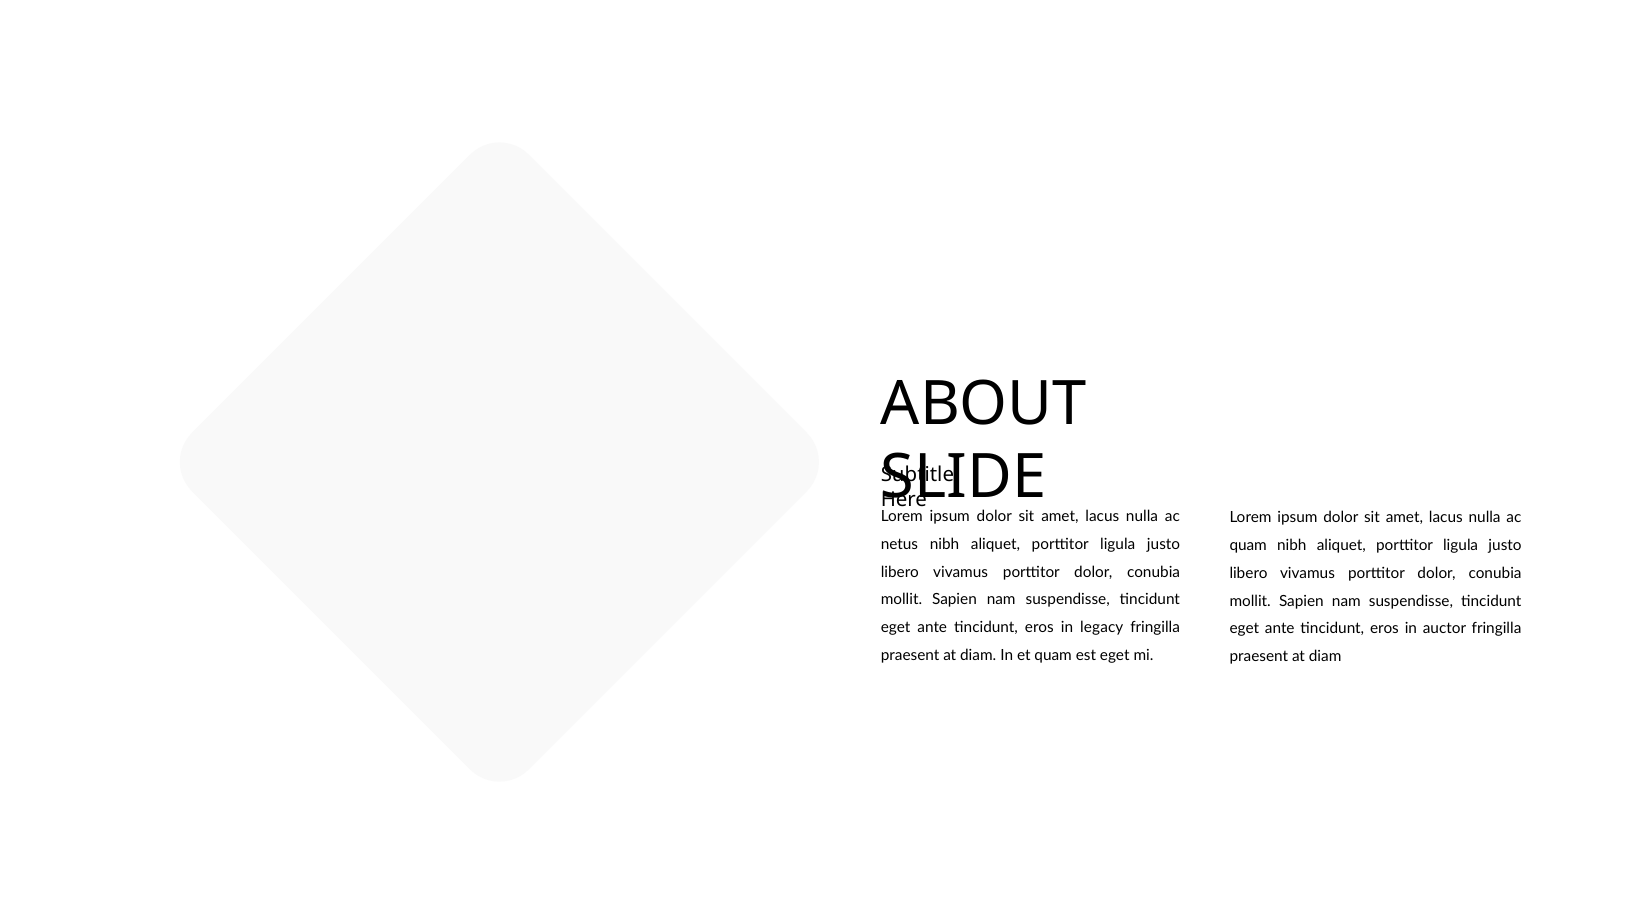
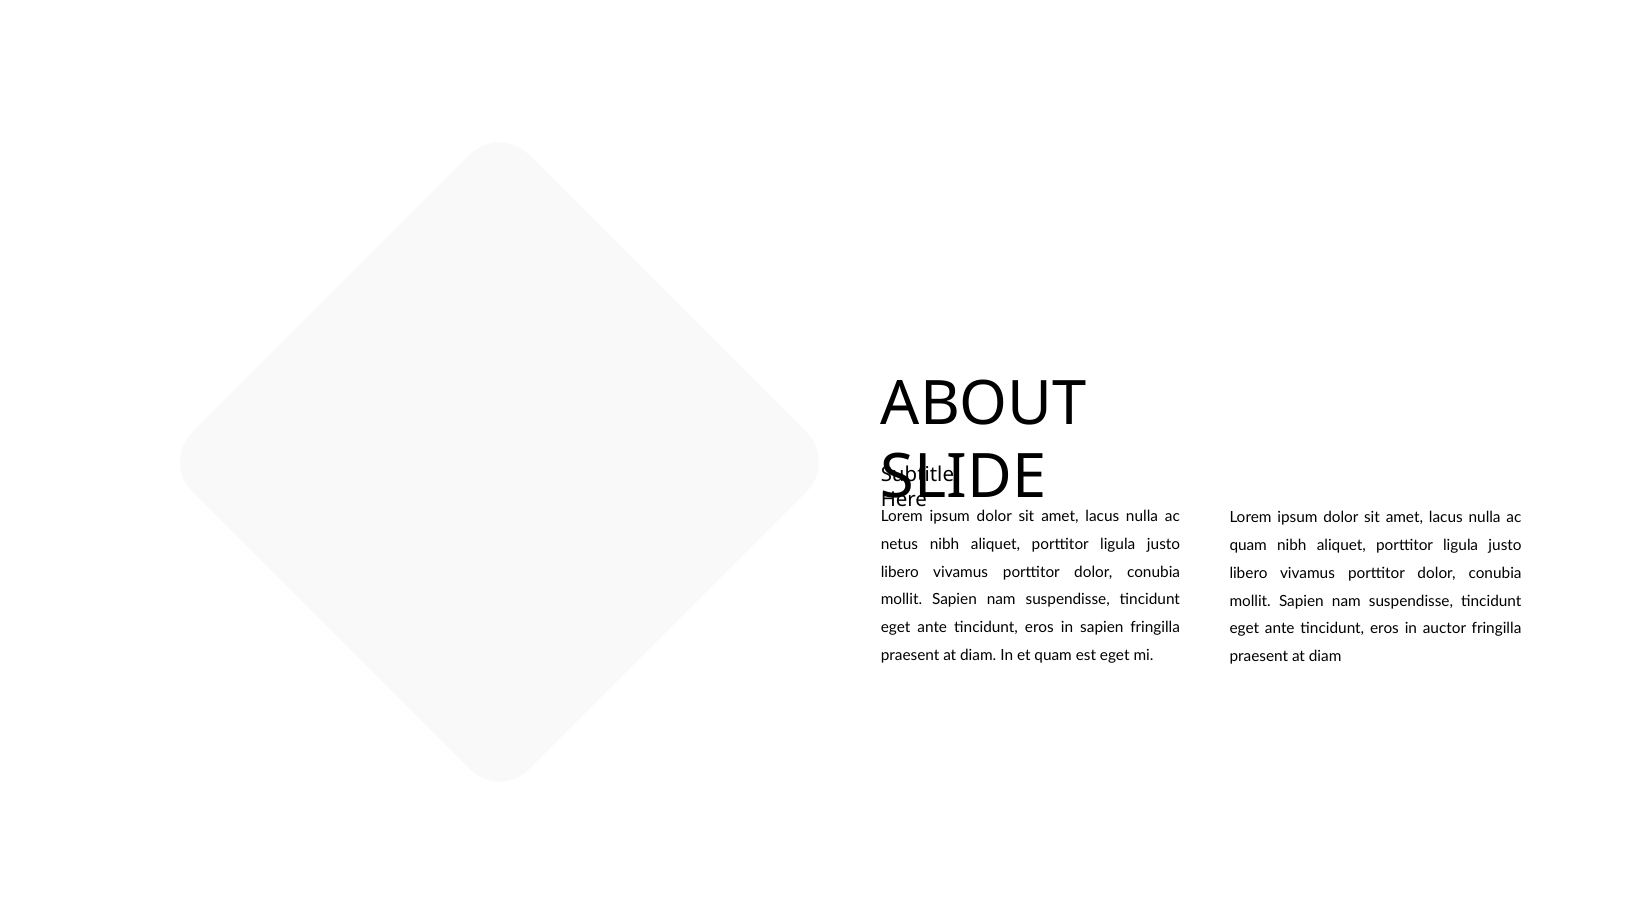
in legacy: legacy -> sapien
